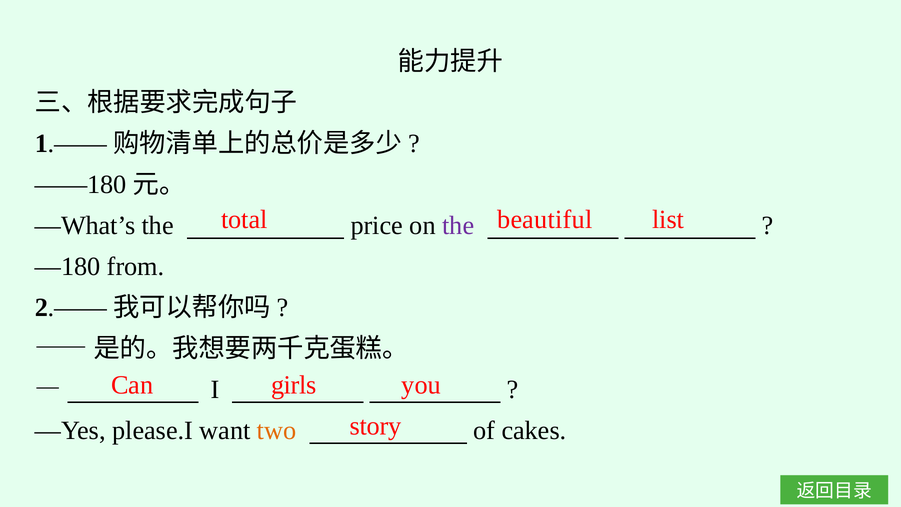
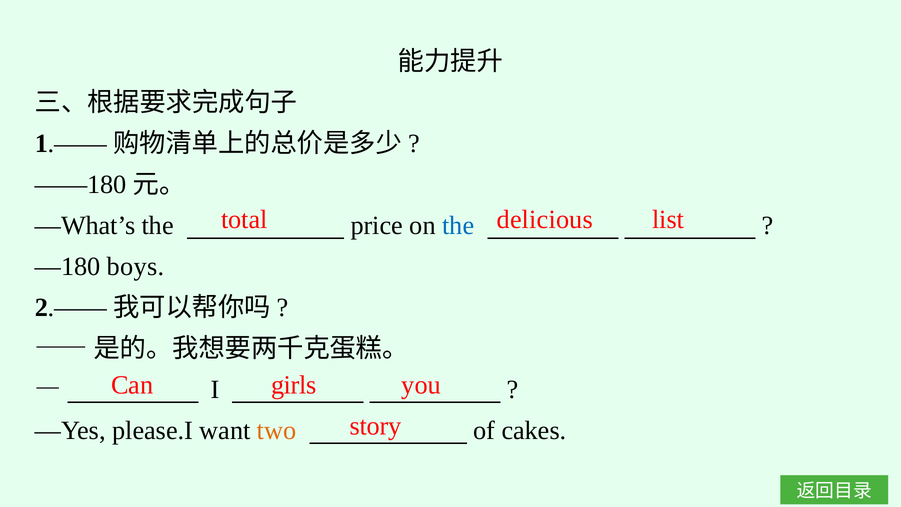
beautiful: beautiful -> delicious
the at (458, 226) colour: purple -> blue
from: from -> boys
